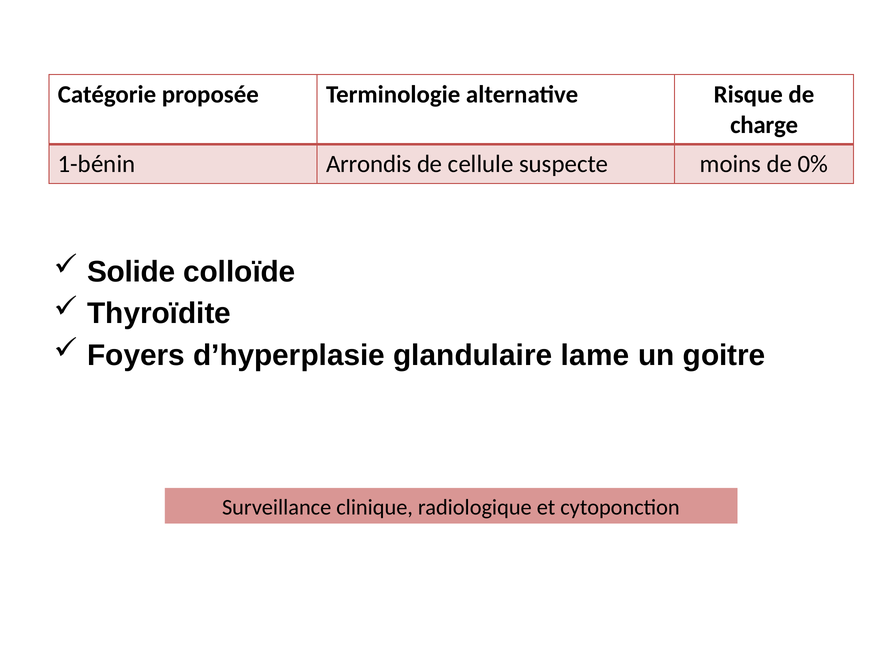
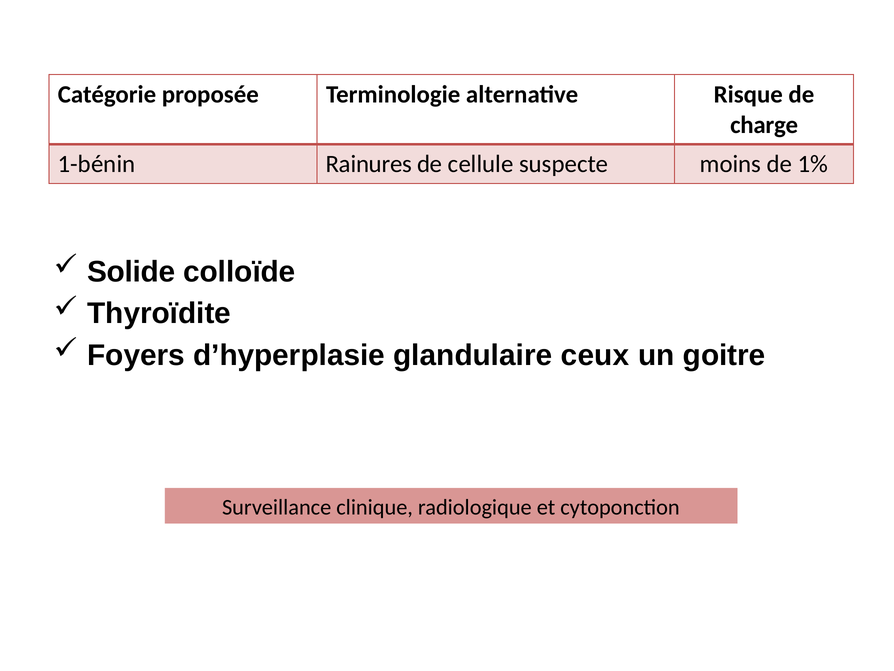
Arrondis: Arrondis -> Rainures
0%: 0% -> 1%
lame: lame -> ceux
